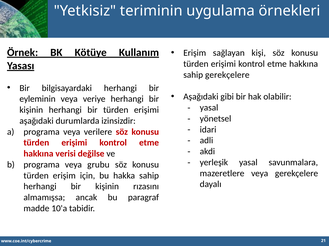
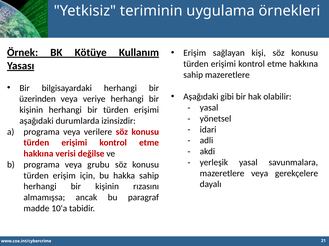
sahip gerekçelere: gerekçelere -> mazeretlere
eyleminin: eyleminin -> üzerinden
